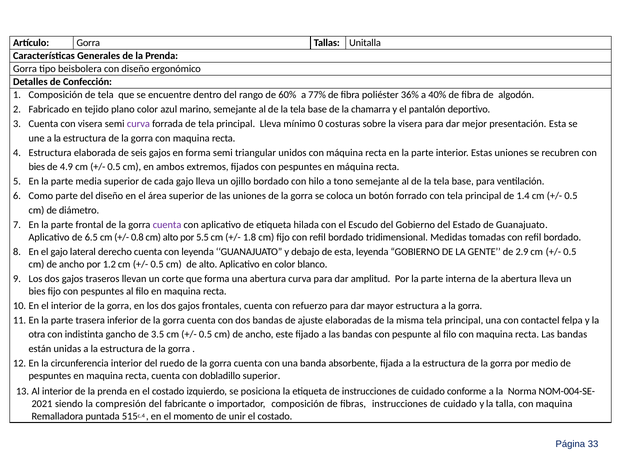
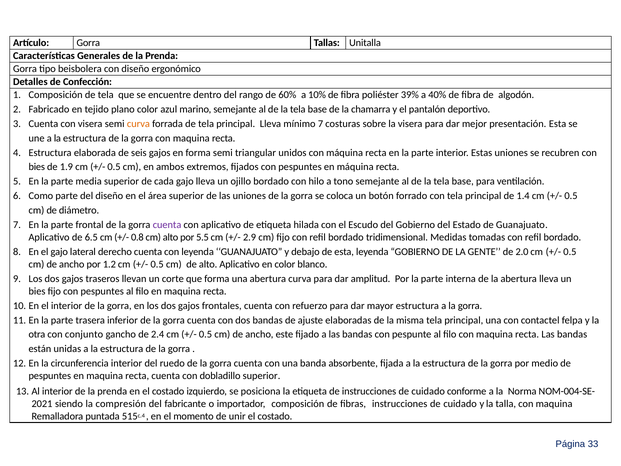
77%: 77% -> 10%
36%: 36% -> 39%
curva at (138, 124) colour: purple -> orange
mínimo 0: 0 -> 7
4.9: 4.9 -> 1.9
1.8: 1.8 -> 2.9
2.9: 2.9 -> 2.0
indistinta: indistinta -> conjunto
3.5: 3.5 -> 2.4
